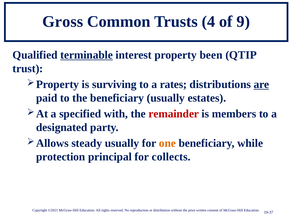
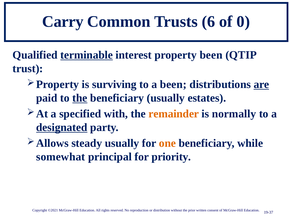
Gross: Gross -> Carry
4: 4 -> 6
9: 9 -> 0
a rates: rates -> been
the at (80, 98) underline: none -> present
remainder colour: red -> orange
members: members -> normally
designated underline: none -> present
protection: protection -> somewhat
collects: collects -> priority
